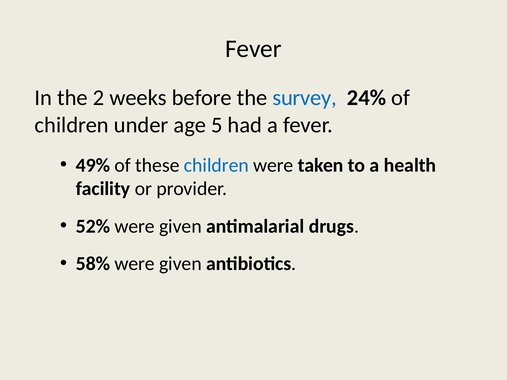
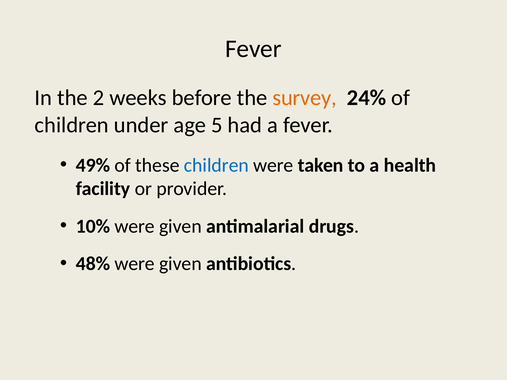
survey colour: blue -> orange
52%: 52% -> 10%
58%: 58% -> 48%
